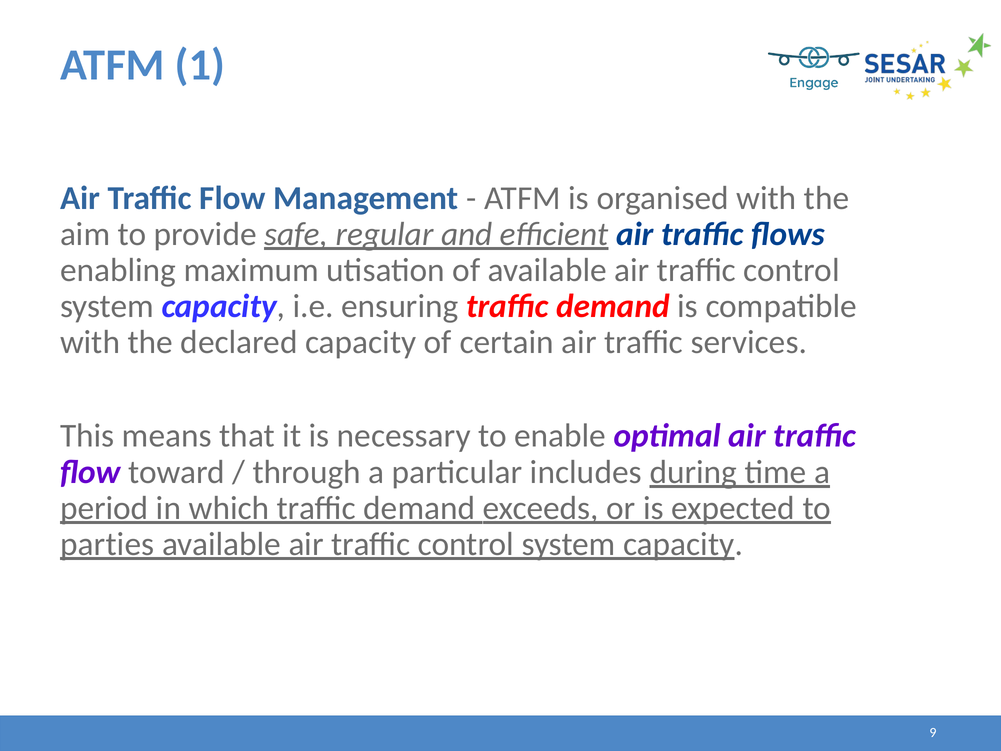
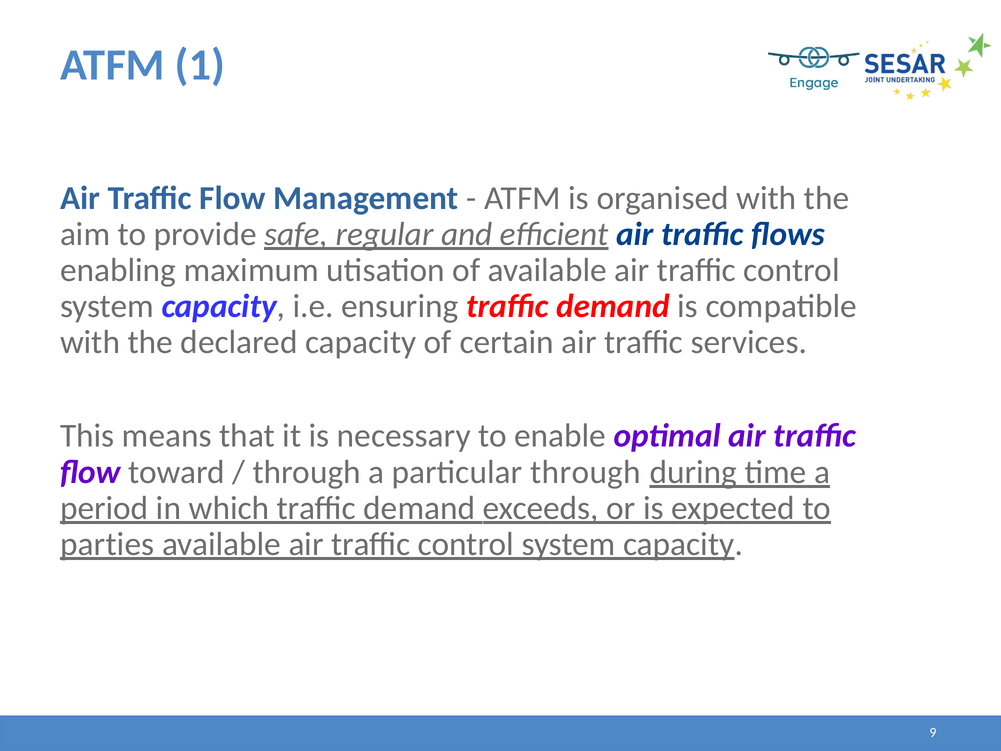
particular includes: includes -> through
